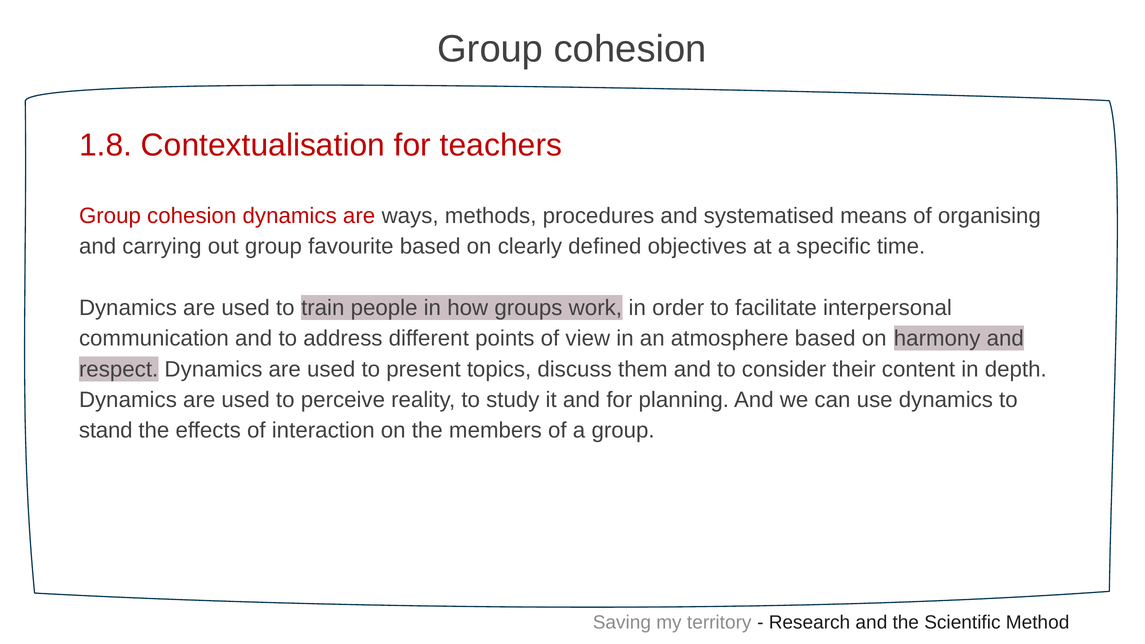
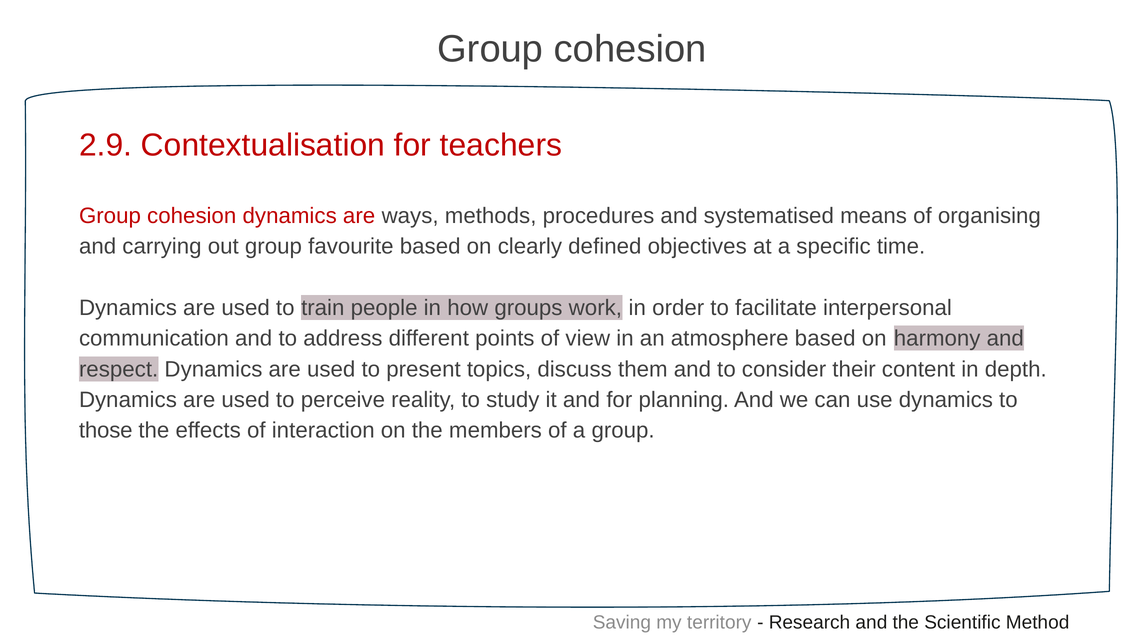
1.8: 1.8 -> 2.9
stand: stand -> those
